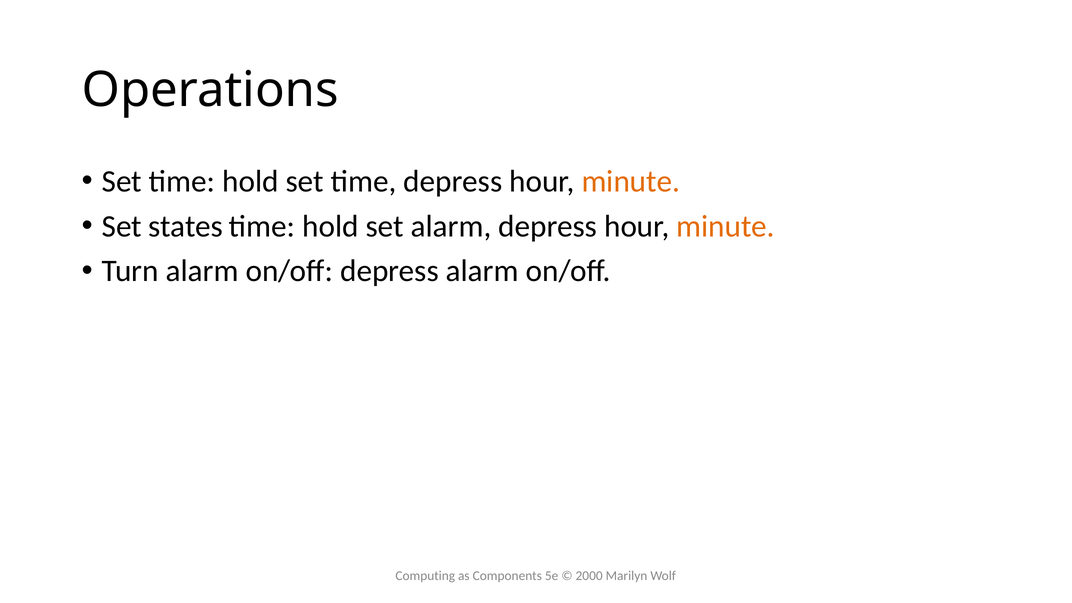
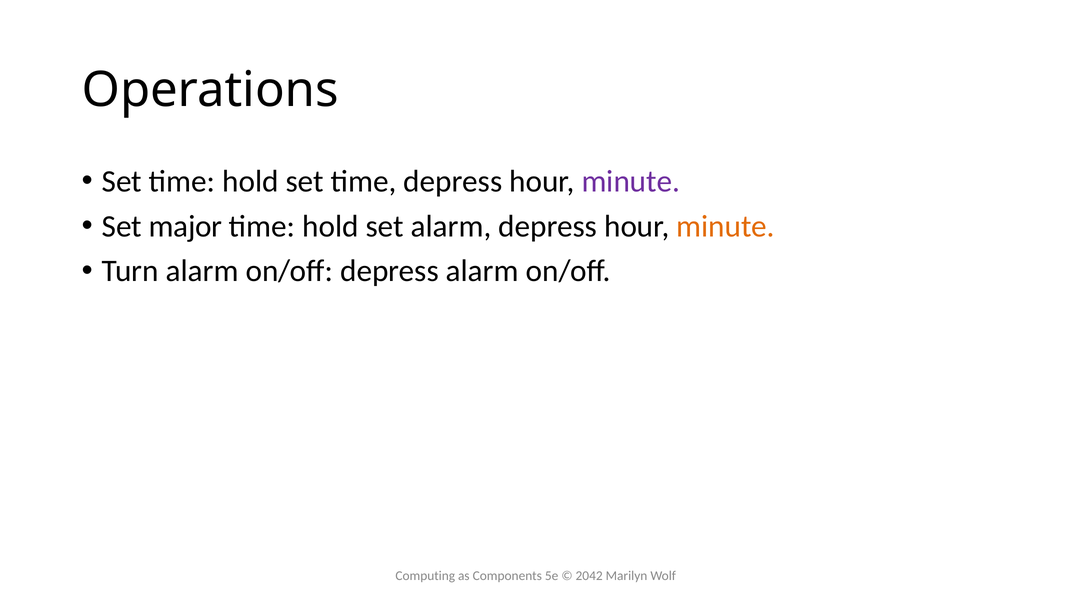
minute at (631, 181) colour: orange -> purple
states: states -> major
2000: 2000 -> 2042
